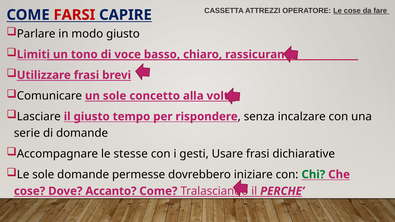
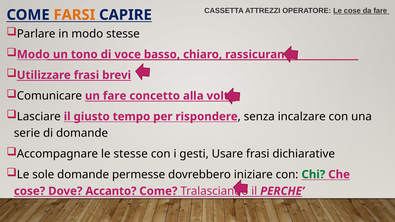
FARSI colour: red -> orange
modo giusto: giusto -> stesse
Limiti at (33, 54): Limiti -> Modo
un sole: sole -> fare
